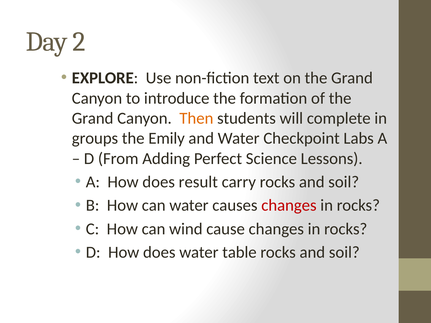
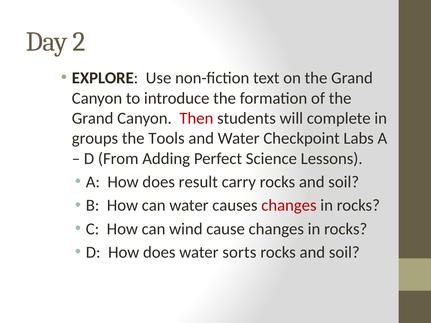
Then colour: orange -> red
Emily: Emily -> Tools
table: table -> sorts
